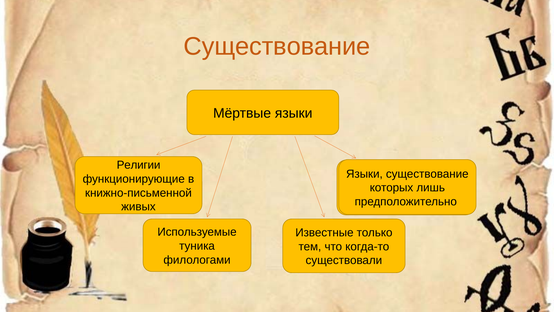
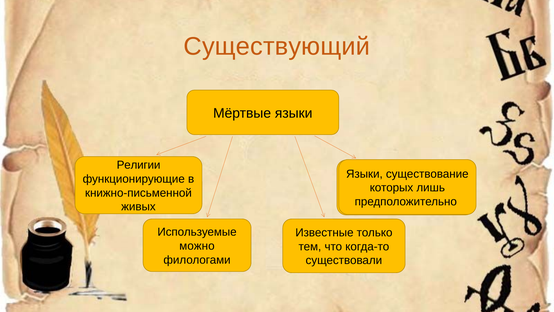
Существование at (277, 47): Существование -> Существующий
туника: туника -> можно
